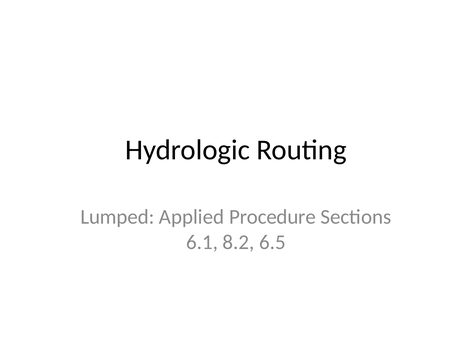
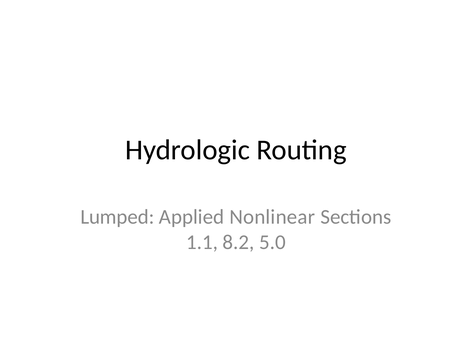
Procedure: Procedure -> Nonlinear
6.1: 6.1 -> 1.1
6.5: 6.5 -> 5.0
